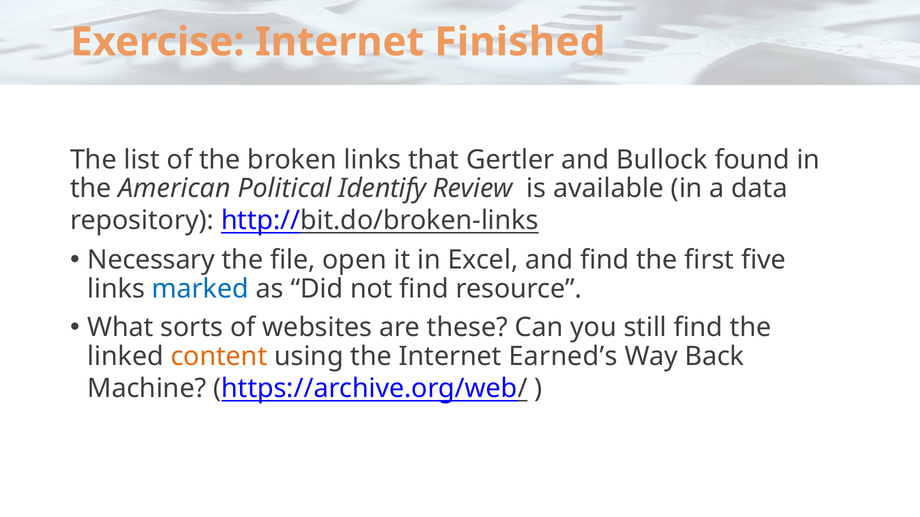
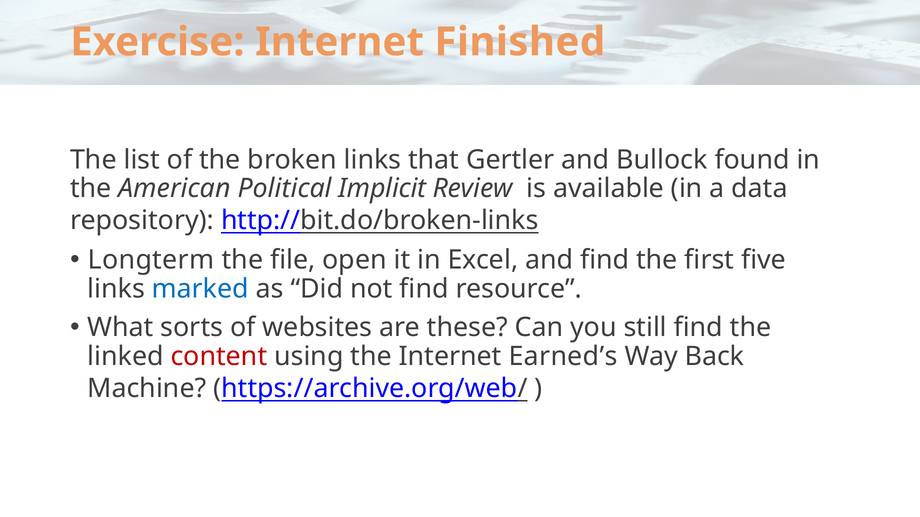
Identify: Identify -> Implicit
Necessary: Necessary -> Longterm
content colour: orange -> red
